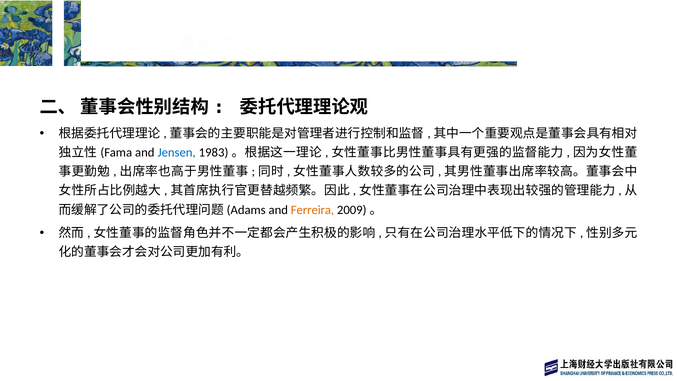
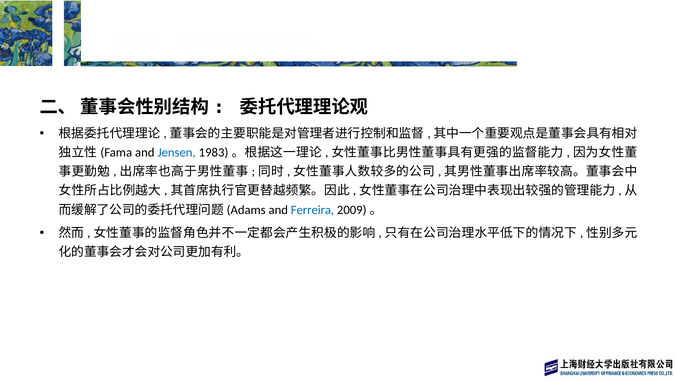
Ferreira colour: orange -> blue
